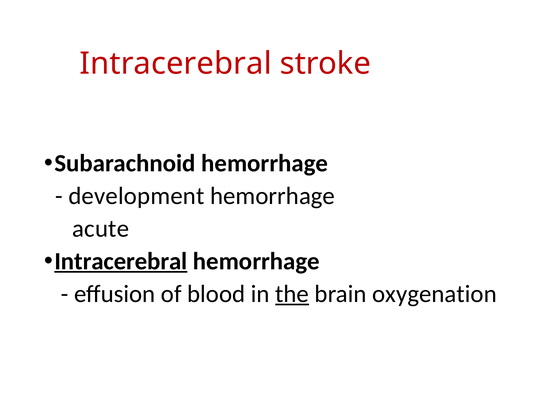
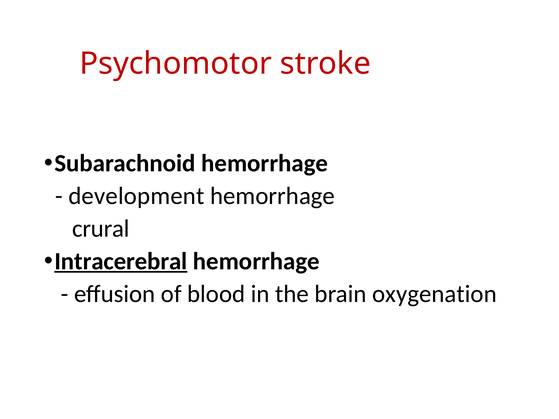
Intracerebral at (176, 64): Intracerebral -> Psychomotor
acute: acute -> crural
the underline: present -> none
